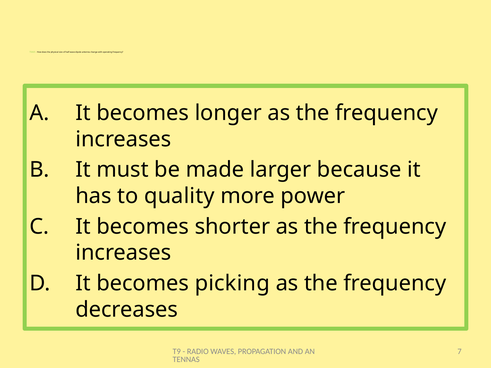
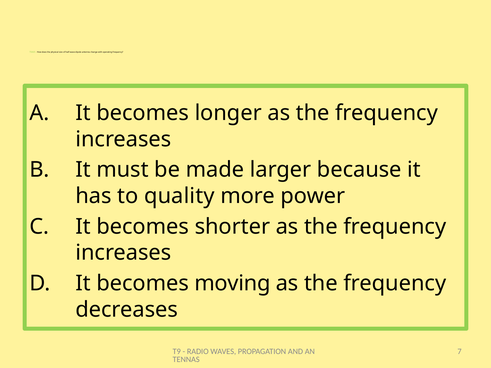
picking: picking -> moving
